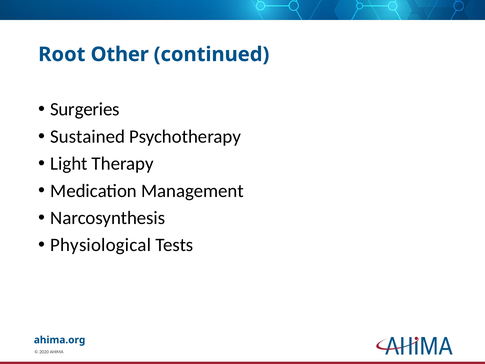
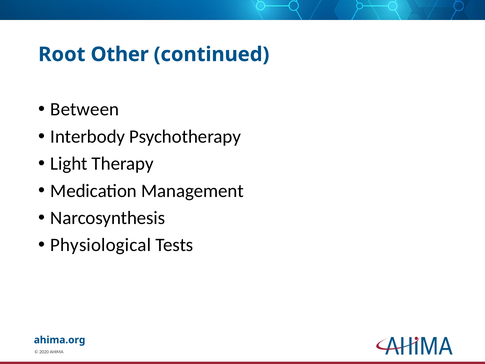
Surgeries: Surgeries -> Between
Sustained: Sustained -> Interbody
